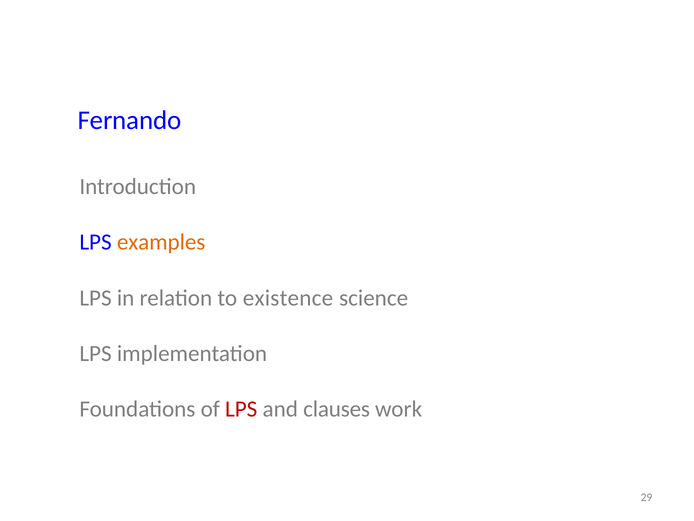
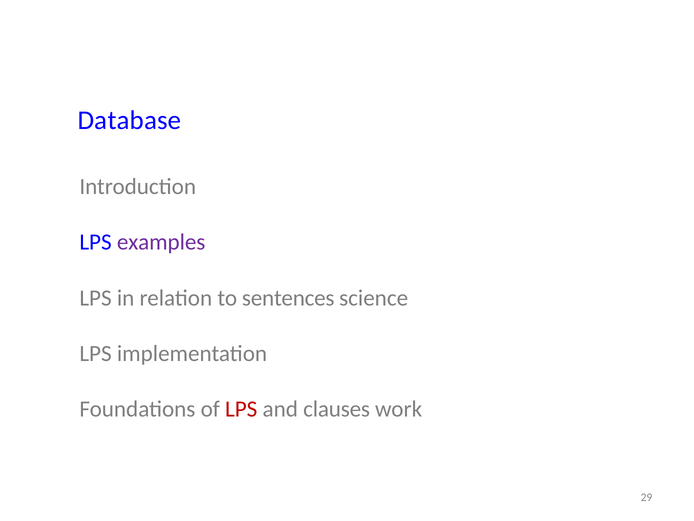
Fernando: Fernando -> Database
examples colour: orange -> purple
existence: existence -> sentences
